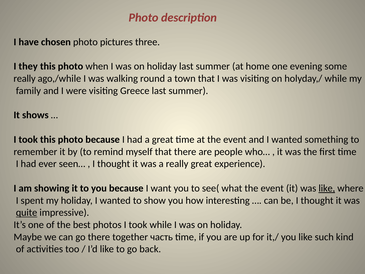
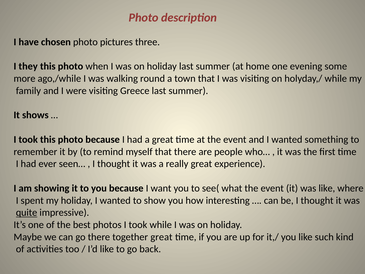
really at (25, 79): really -> more
like at (327, 188) underline: present -> none
together часть: часть -> great
